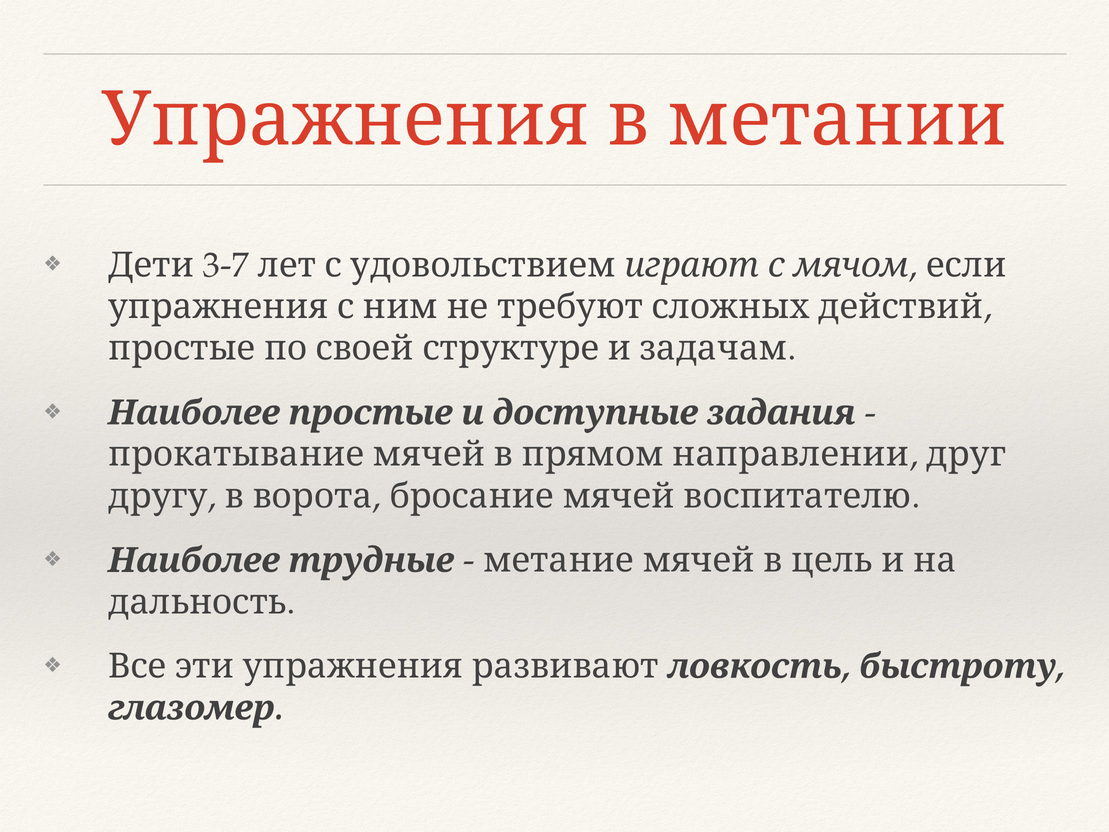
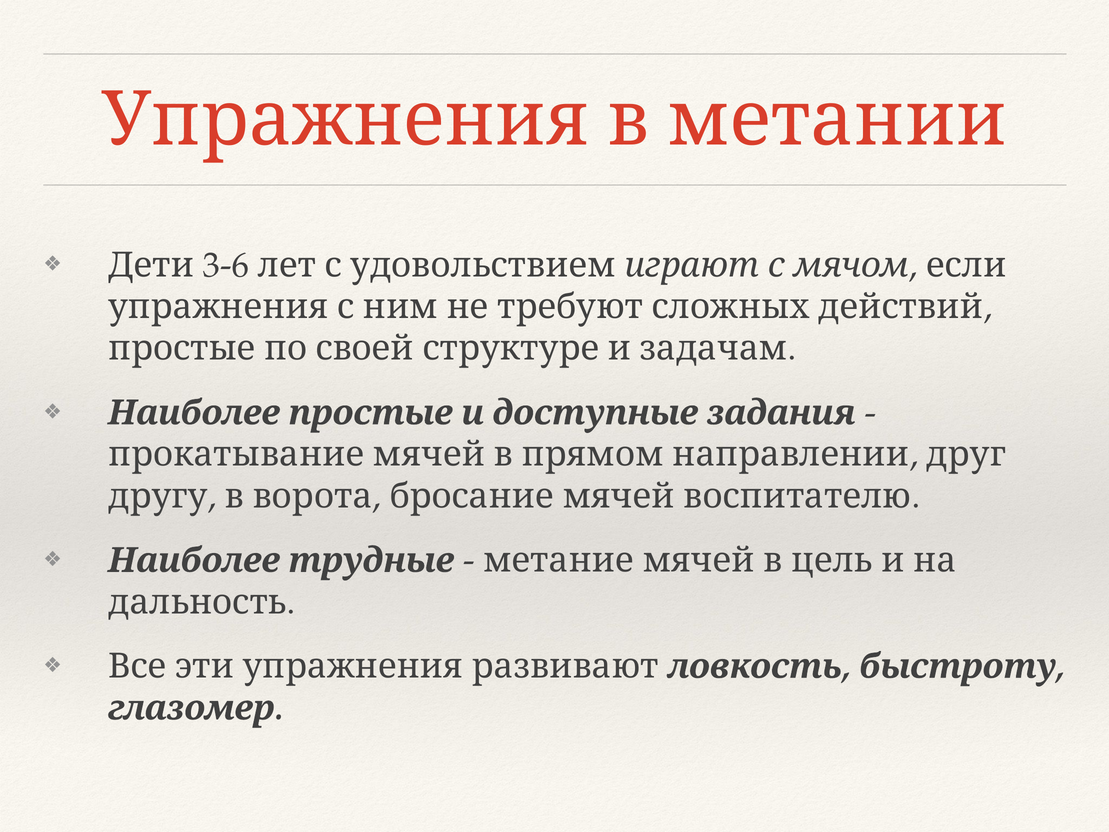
3-7: 3-7 -> 3-6
